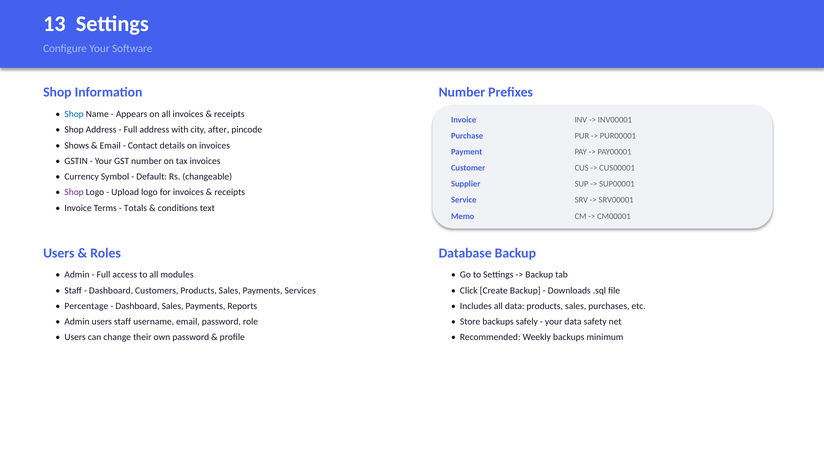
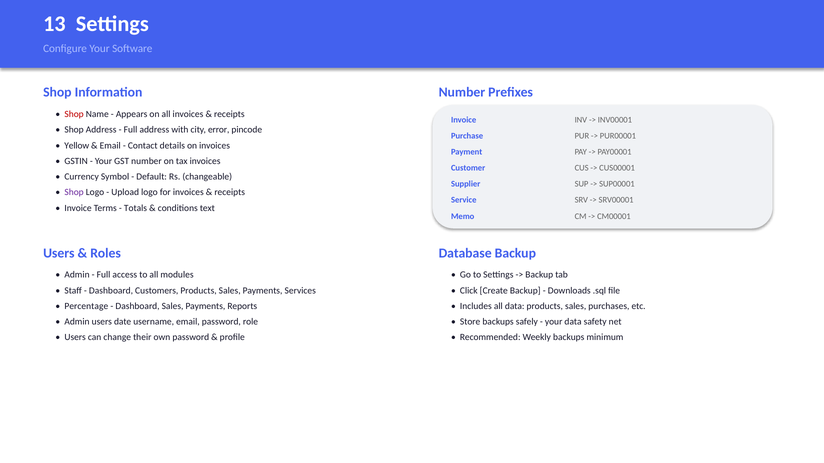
Shop at (74, 114) colour: blue -> red
after: after -> error
Shows: Shows -> Yellow
users staff: staff -> date
